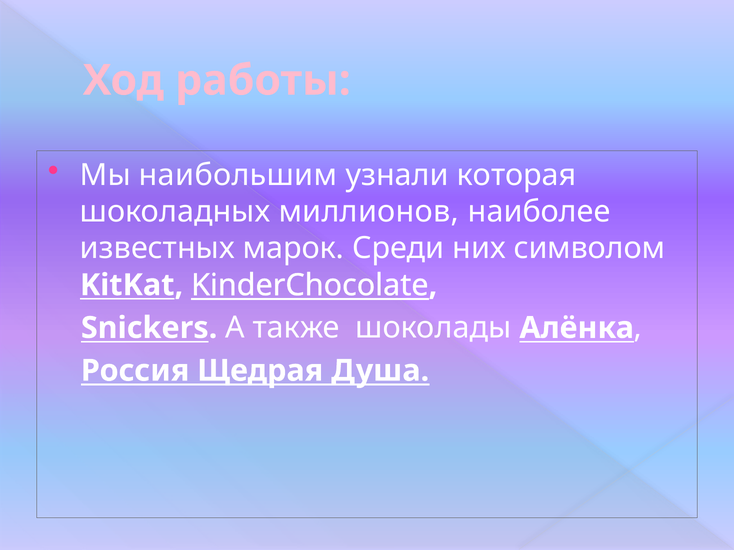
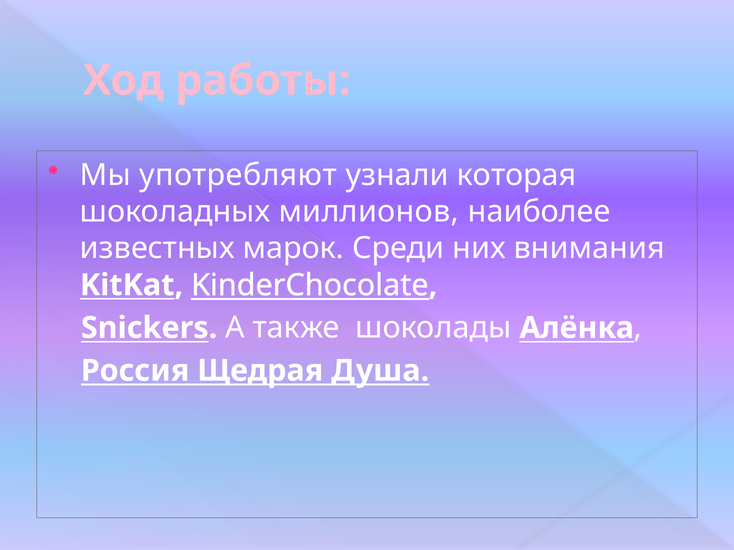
наибольшим: наибольшим -> употребляют
символом: символом -> внимания
